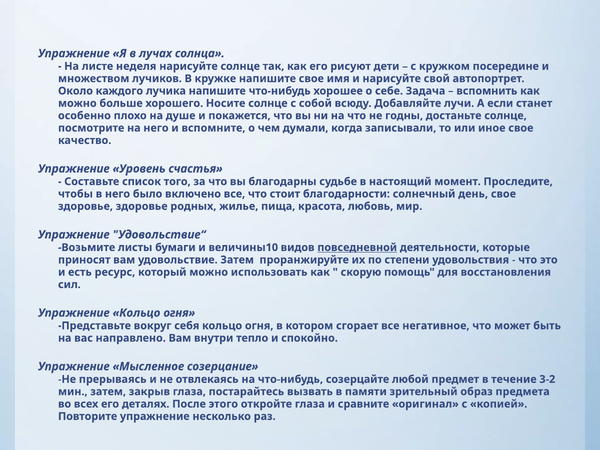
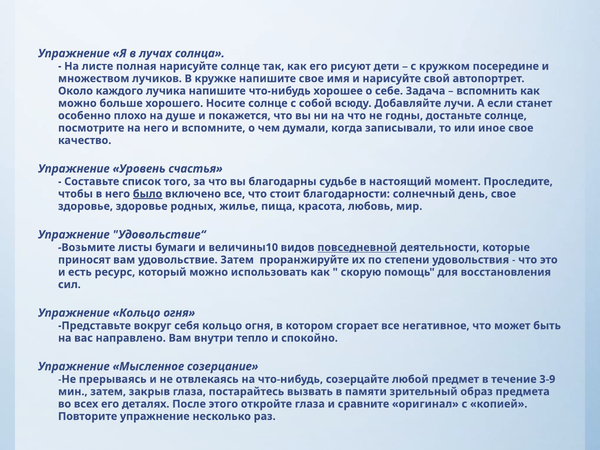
неделя: неделя -> полная
было underline: none -> present
3-2: 3-2 -> 3-9
